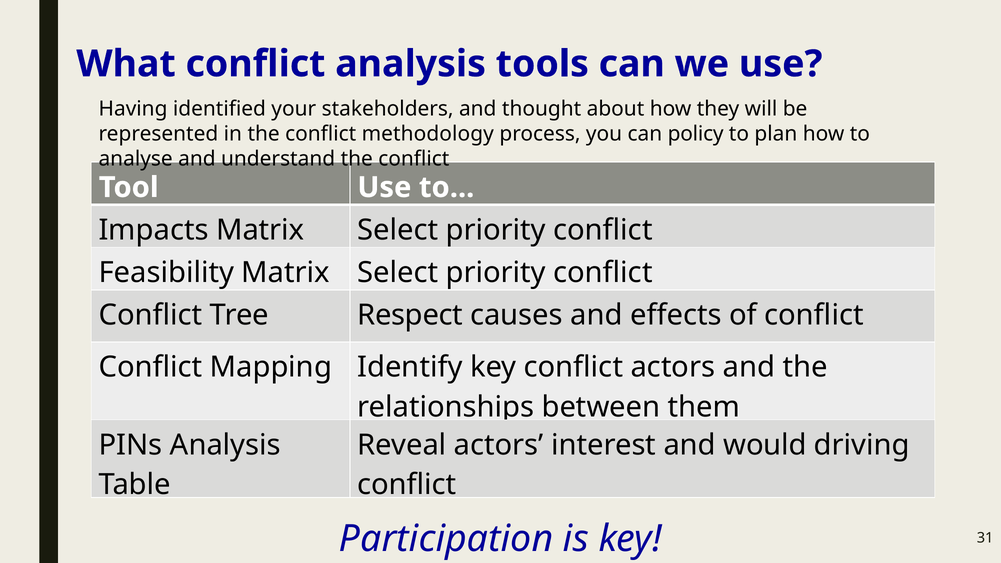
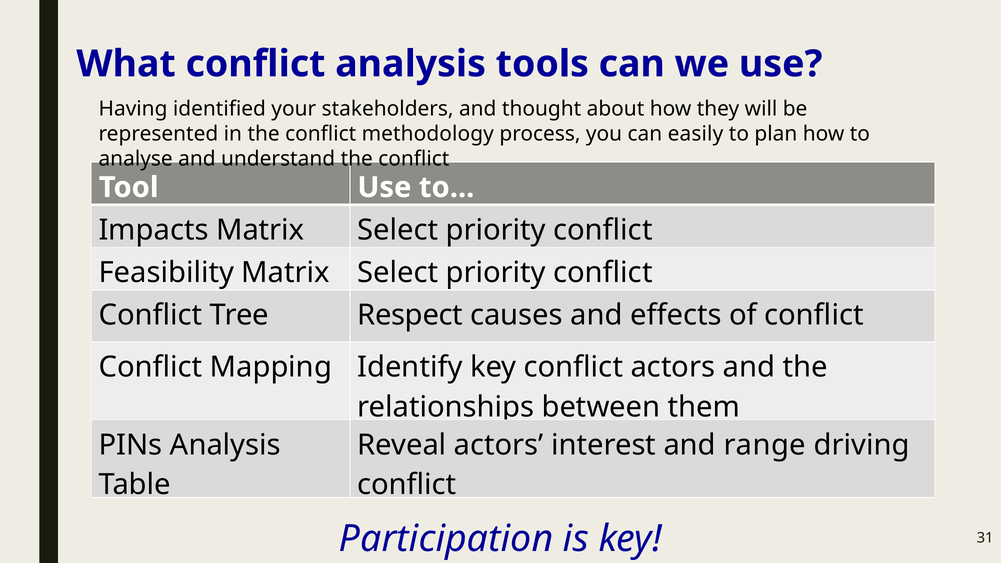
policy: policy -> easily
would: would -> range
